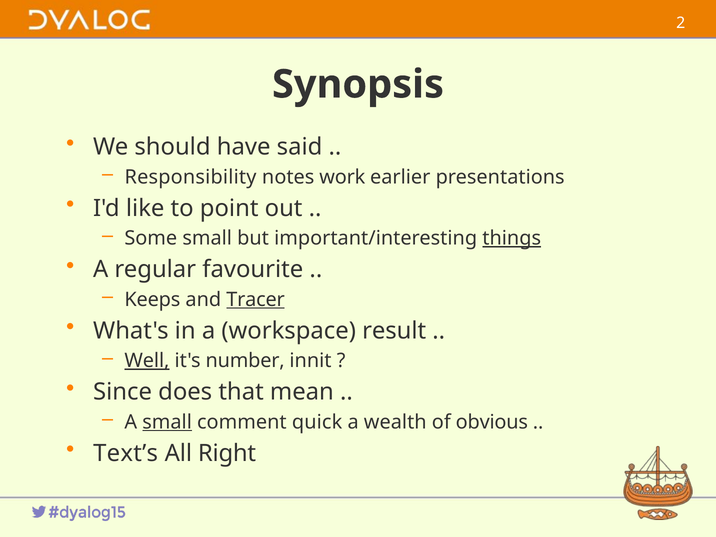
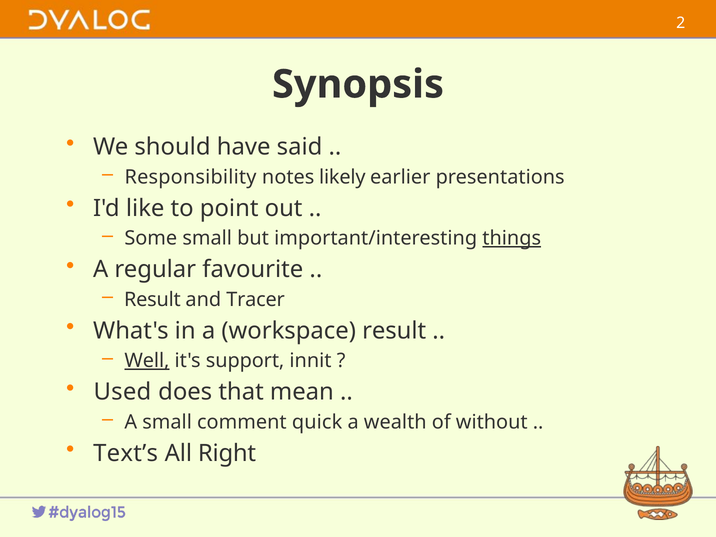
work: work -> likely
Keeps at (152, 300): Keeps -> Result
Tracer underline: present -> none
number: number -> support
Since: Since -> Used
small at (167, 422) underline: present -> none
obvious: obvious -> without
